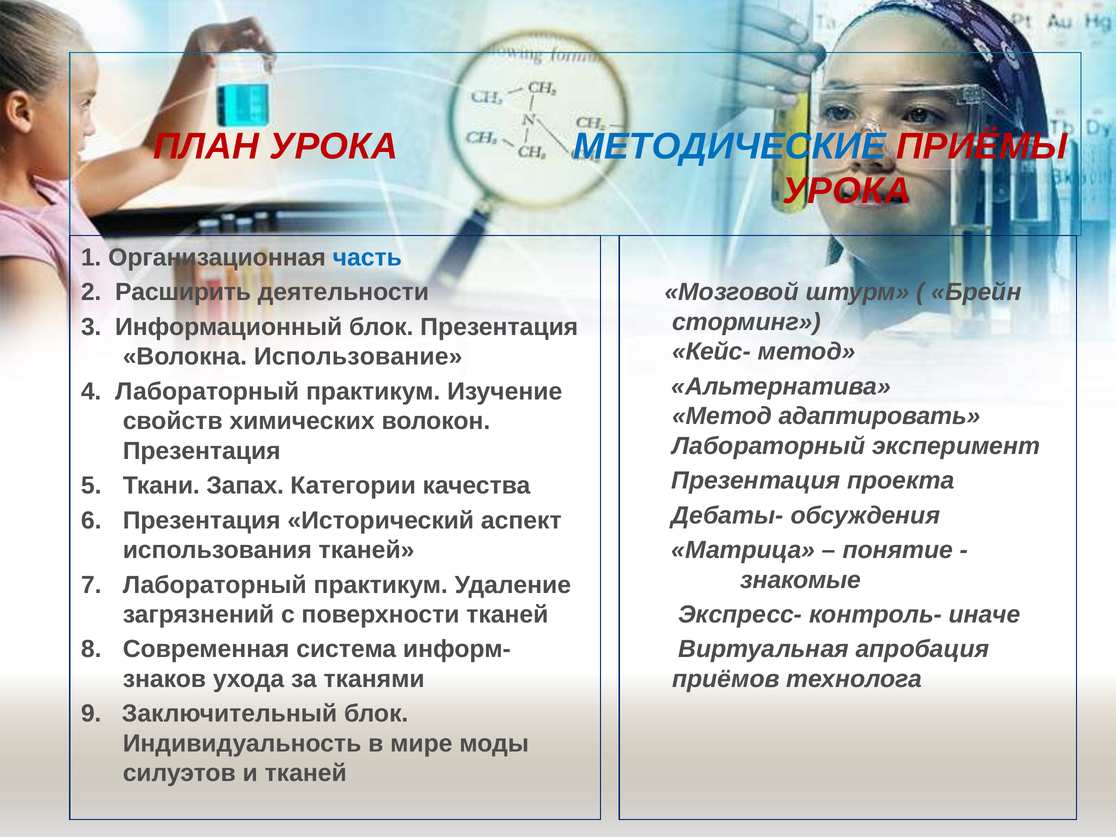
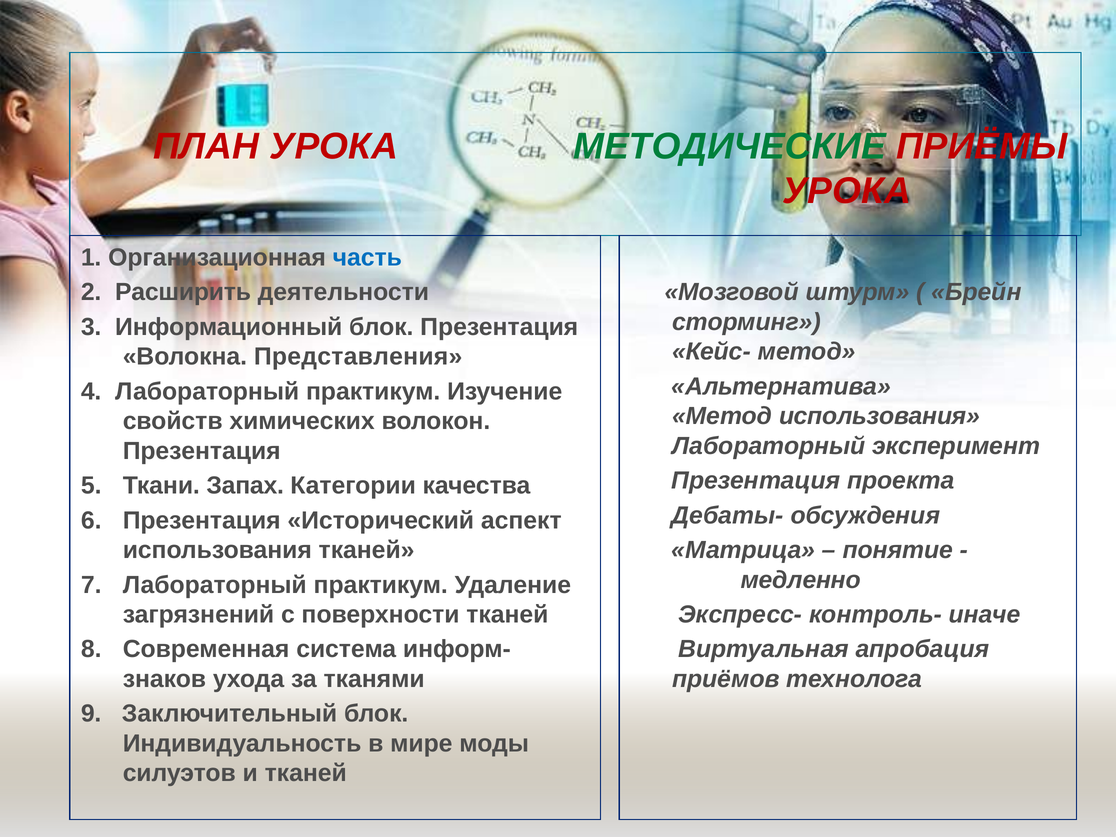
МЕТОДИЧЕСКИЕ colour: blue -> green
Использование: Использование -> Представления
Метод адаптировать: адаптировать -> использования
знакомые: знакомые -> медленно
